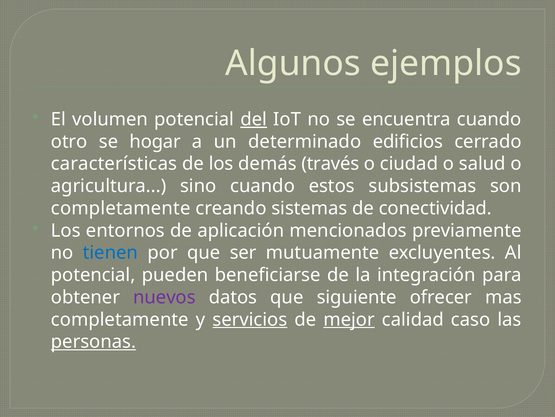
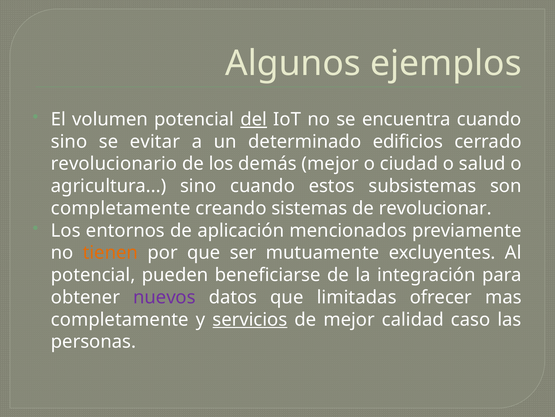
otro at (69, 141): otro -> sino
hogar: hogar -> evitar
características: características -> revolucionario
demás través: través -> mejor
conectividad: conectividad -> revolucionar
tienen colour: blue -> orange
siguiente: siguiente -> limitadas
mejor at (349, 319) underline: present -> none
personas underline: present -> none
